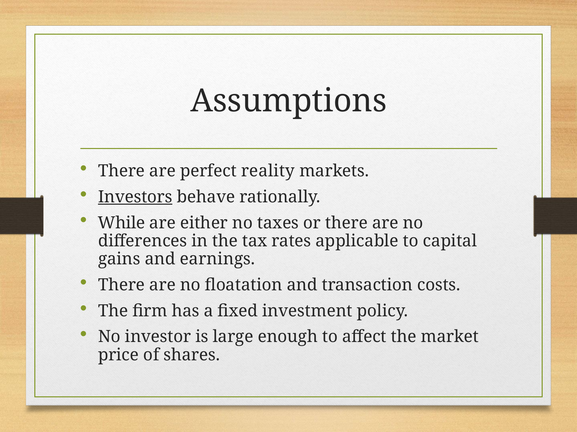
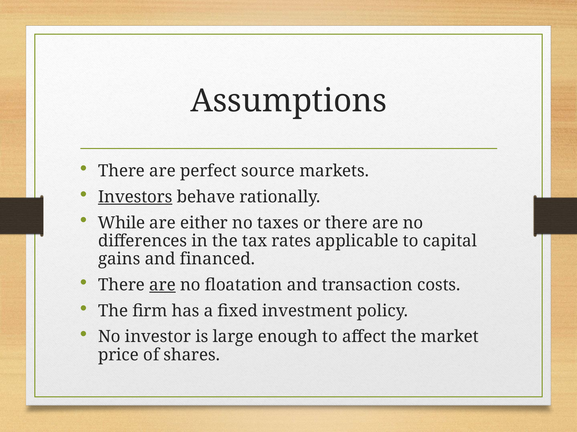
reality: reality -> source
earnings: earnings -> financed
are at (162, 285) underline: none -> present
